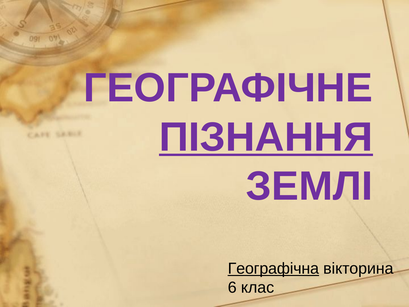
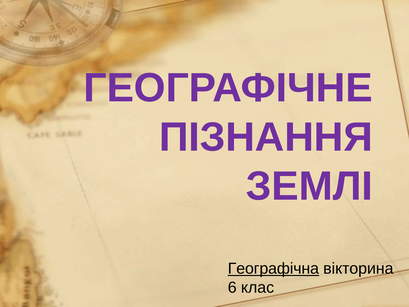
ПІЗНАННЯ underline: present -> none
